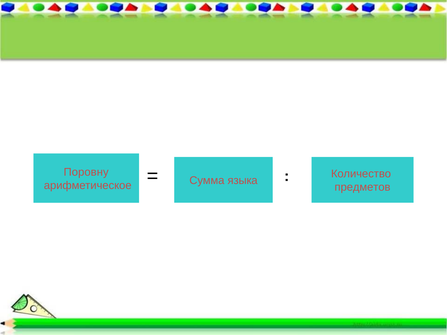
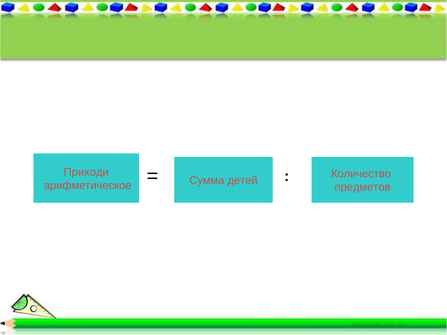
Поровну: Поровну -> Приходи
языка: языка -> детей
